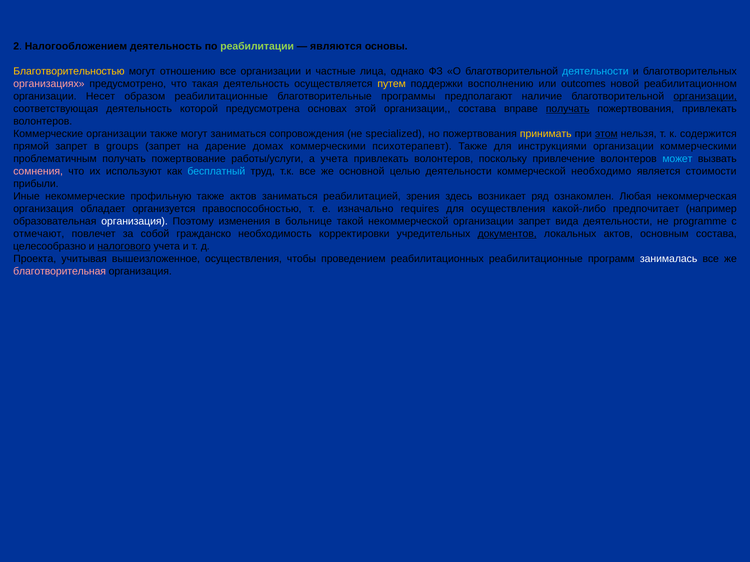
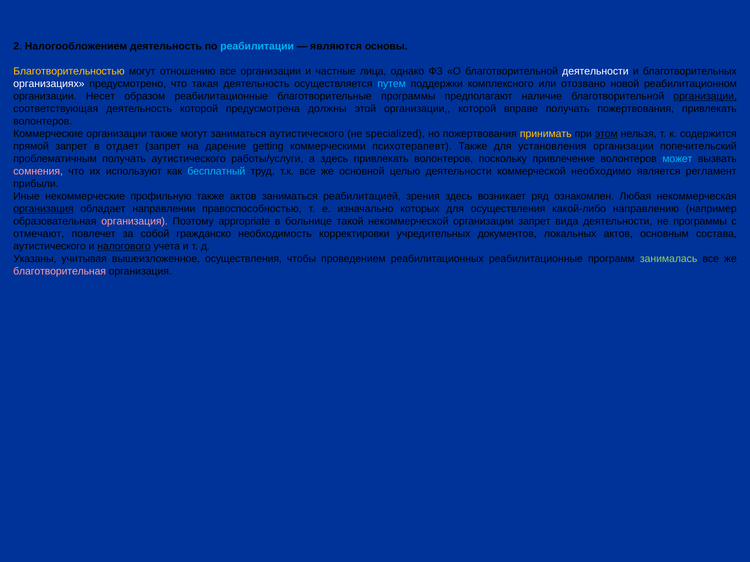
реабилитации colour: light green -> light blue
деятельности at (595, 71) colour: light blue -> white
организациях colour: pink -> white
путем colour: yellow -> light blue
восполнению: восполнению -> комплексного
outcomes: outcomes -> отозвано
основах: основах -> должны
организации состава: состава -> которой
получать at (568, 109) underline: present -> none
заниматься сопровождения: сопровождения -> аутистического
groups: groups -> отдает
домах: домах -> getting
инструкциями: инструкциями -> установления
организации коммерческими: коммерческими -> попечительский
получать пожертвование: пожертвование -> аутистического
а учета: учета -> здесь
стоимости: стоимости -> регламент
организация at (43, 209) underline: none -> present
организуется: организуется -> направлении
requires: requires -> которых
предпочитает: предпочитает -> направлению
организация at (135, 221) colour: white -> pink
изменения: изменения -> appropriate
не programme: programme -> программы
документов underline: present -> none
целесообразно at (50, 246): целесообразно -> аутистического
Проекта: Проекта -> Указаны
занималась colour: white -> light green
